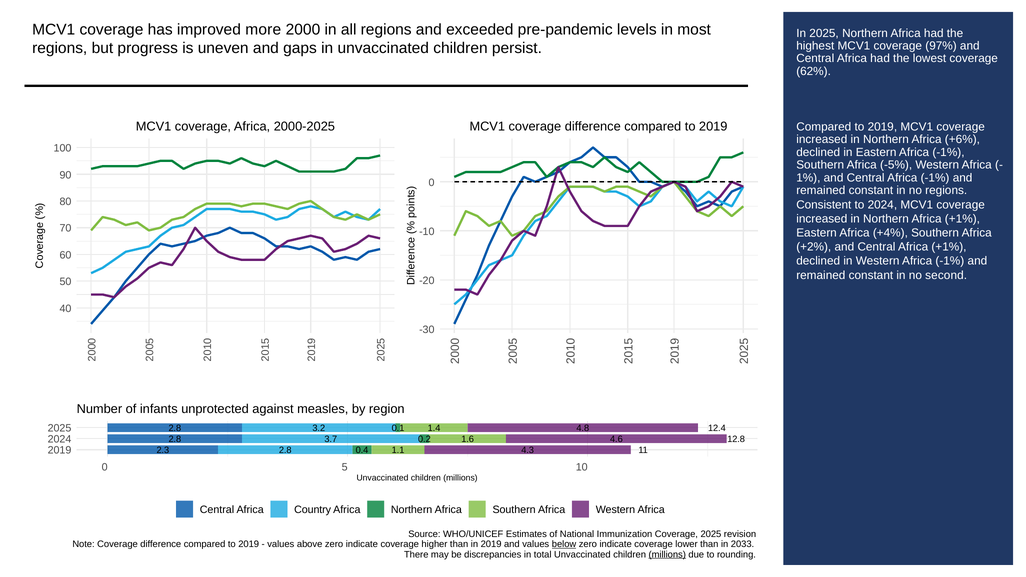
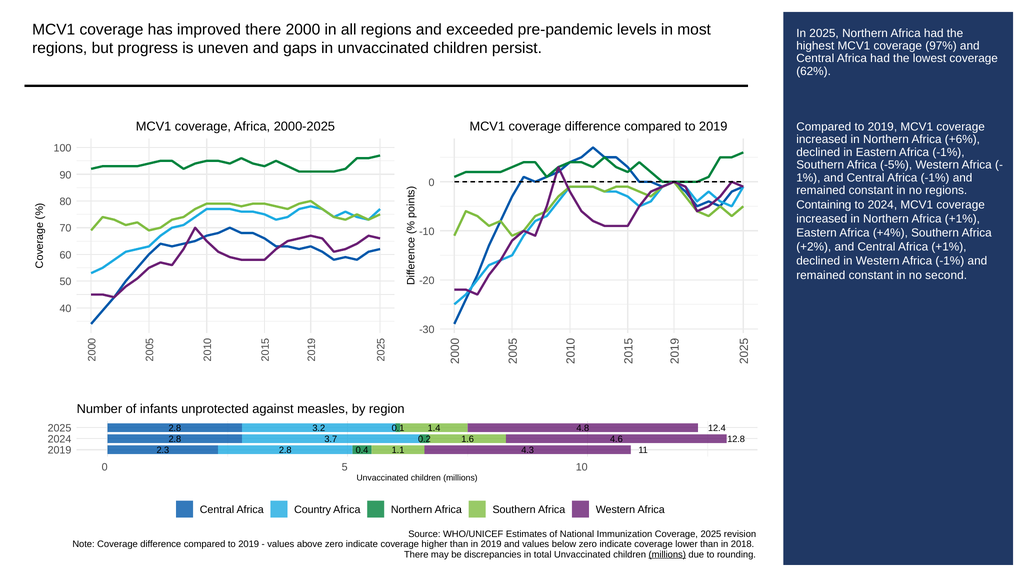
improved more: more -> there
Consistent: Consistent -> Containing
below underline: present -> none
2033: 2033 -> 2018
